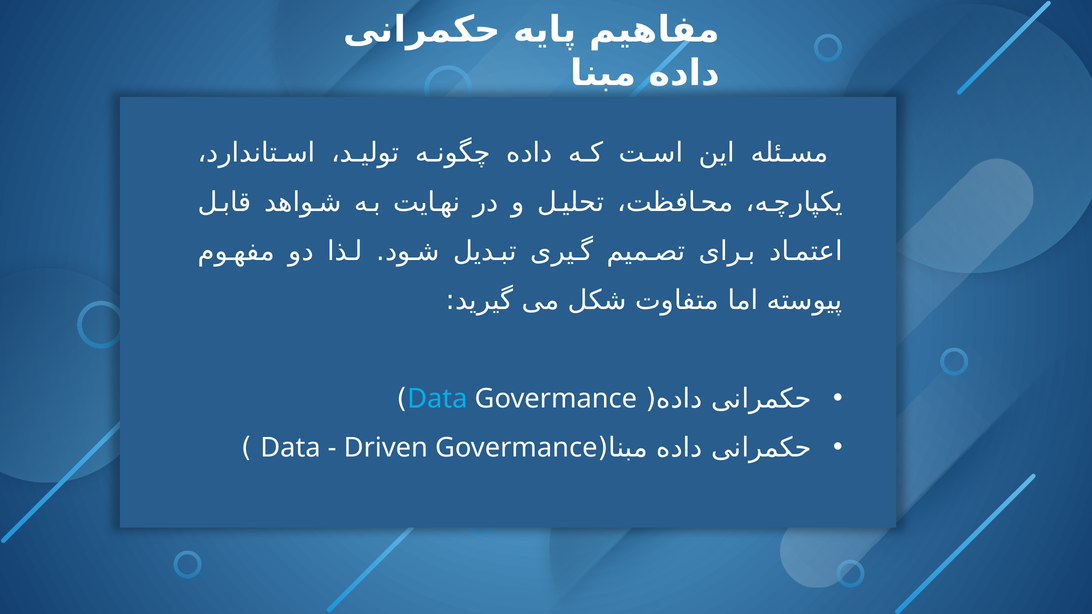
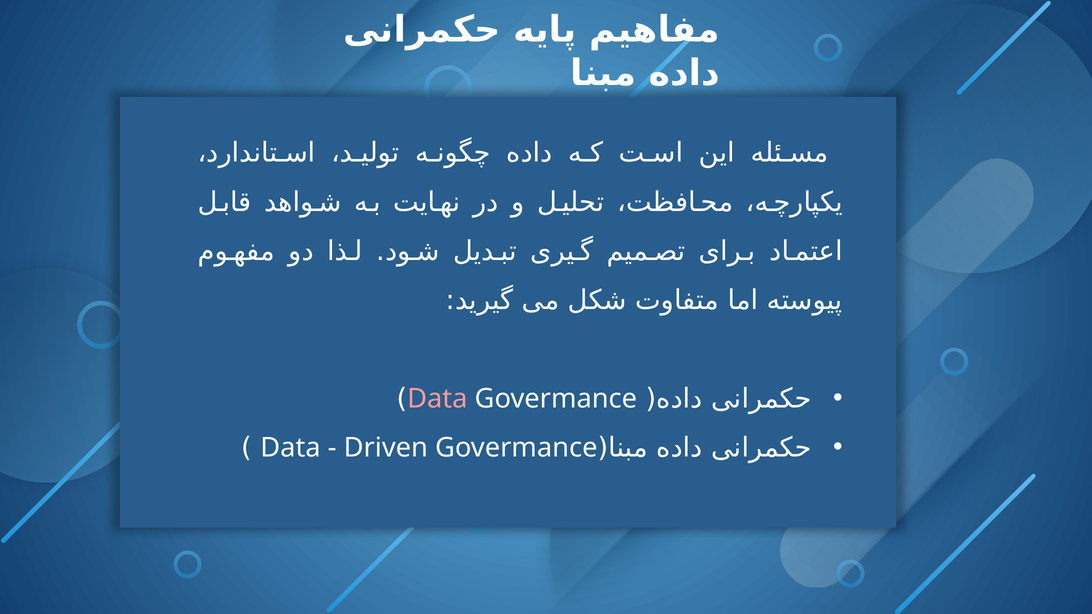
Data at (437, 399) colour: light blue -> pink
